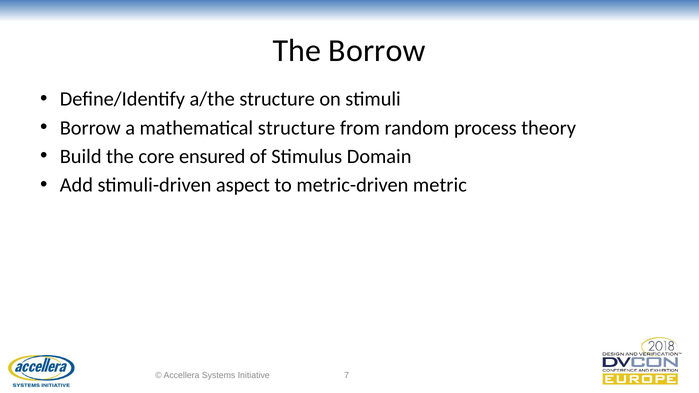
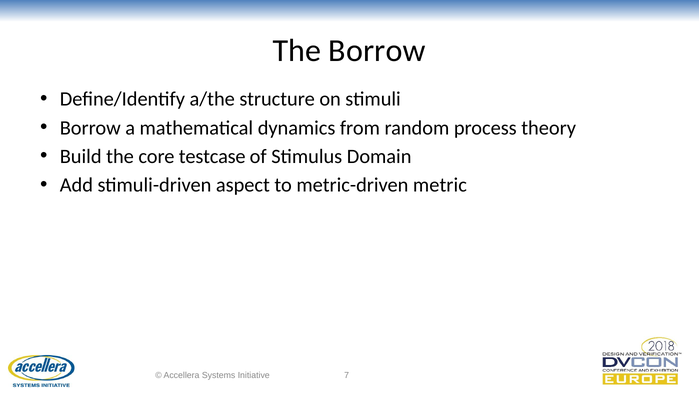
mathematical structure: structure -> dynamics
ensured: ensured -> testcase
